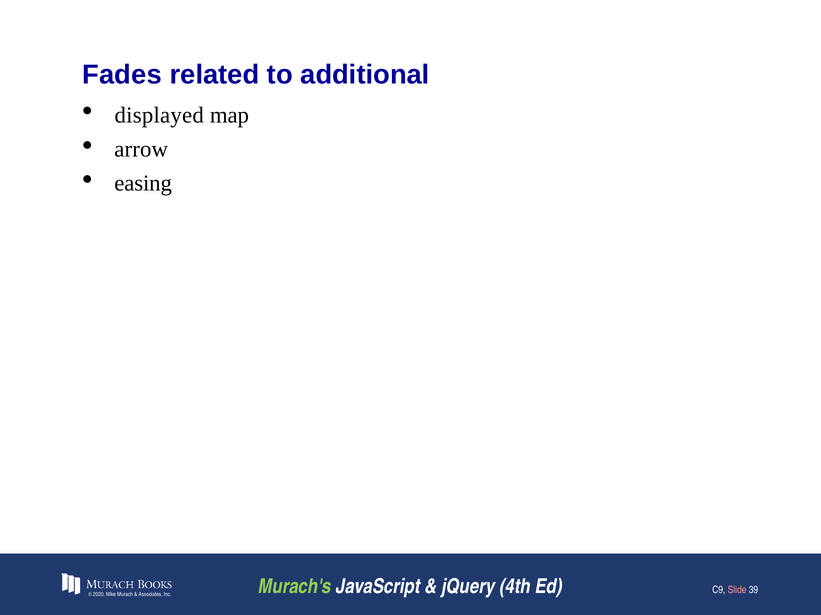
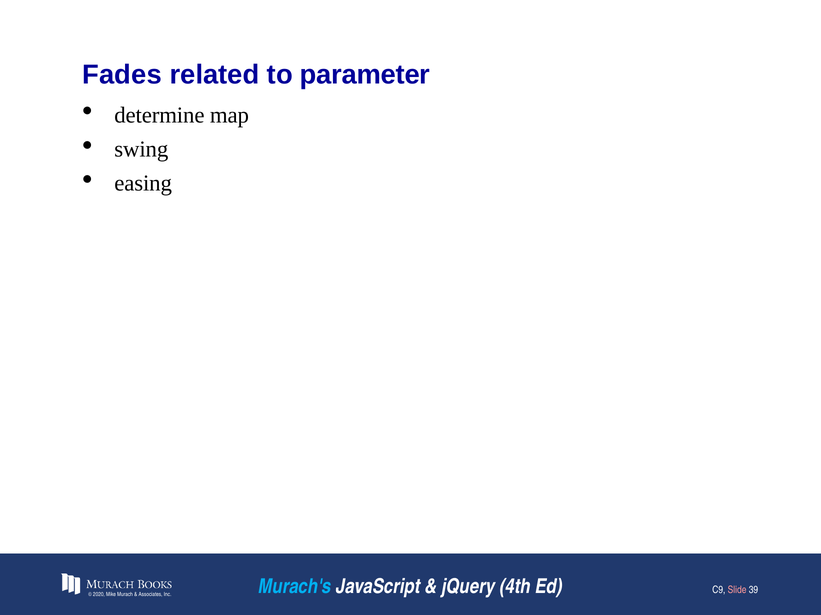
additional: additional -> parameter
displayed: displayed -> determine
arrow: arrow -> swing
Murach's colour: light green -> light blue
